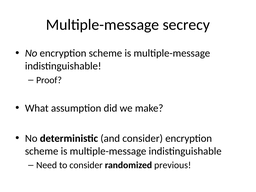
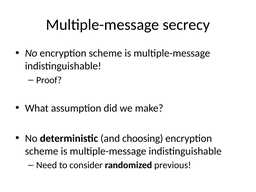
and consider: consider -> choosing
